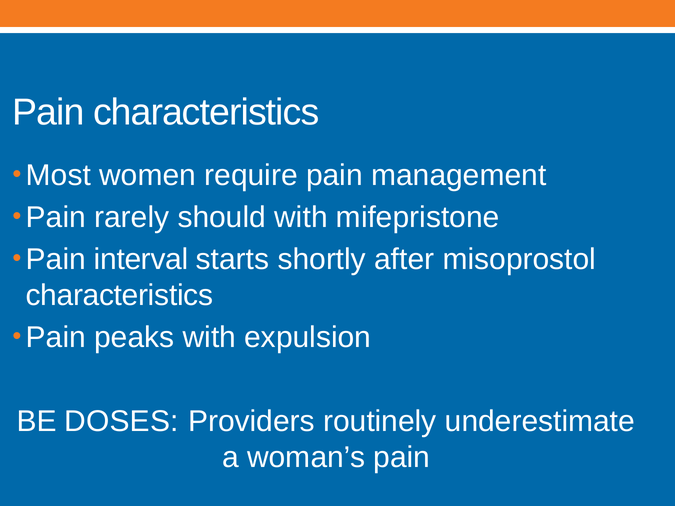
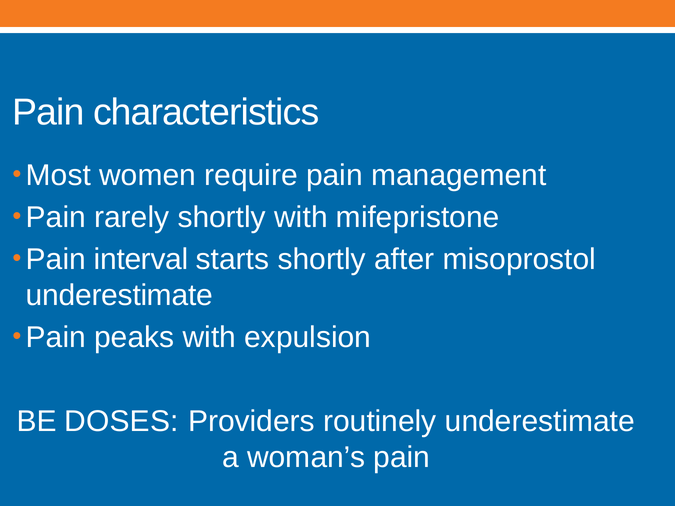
rarely should: should -> shortly
characteristics at (119, 295): characteristics -> underestimate
